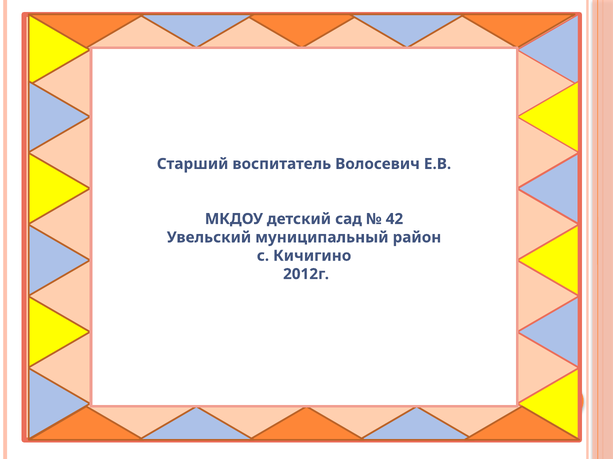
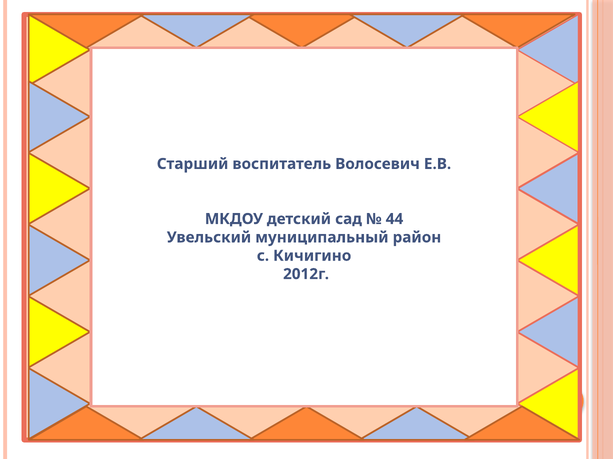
42: 42 -> 44
